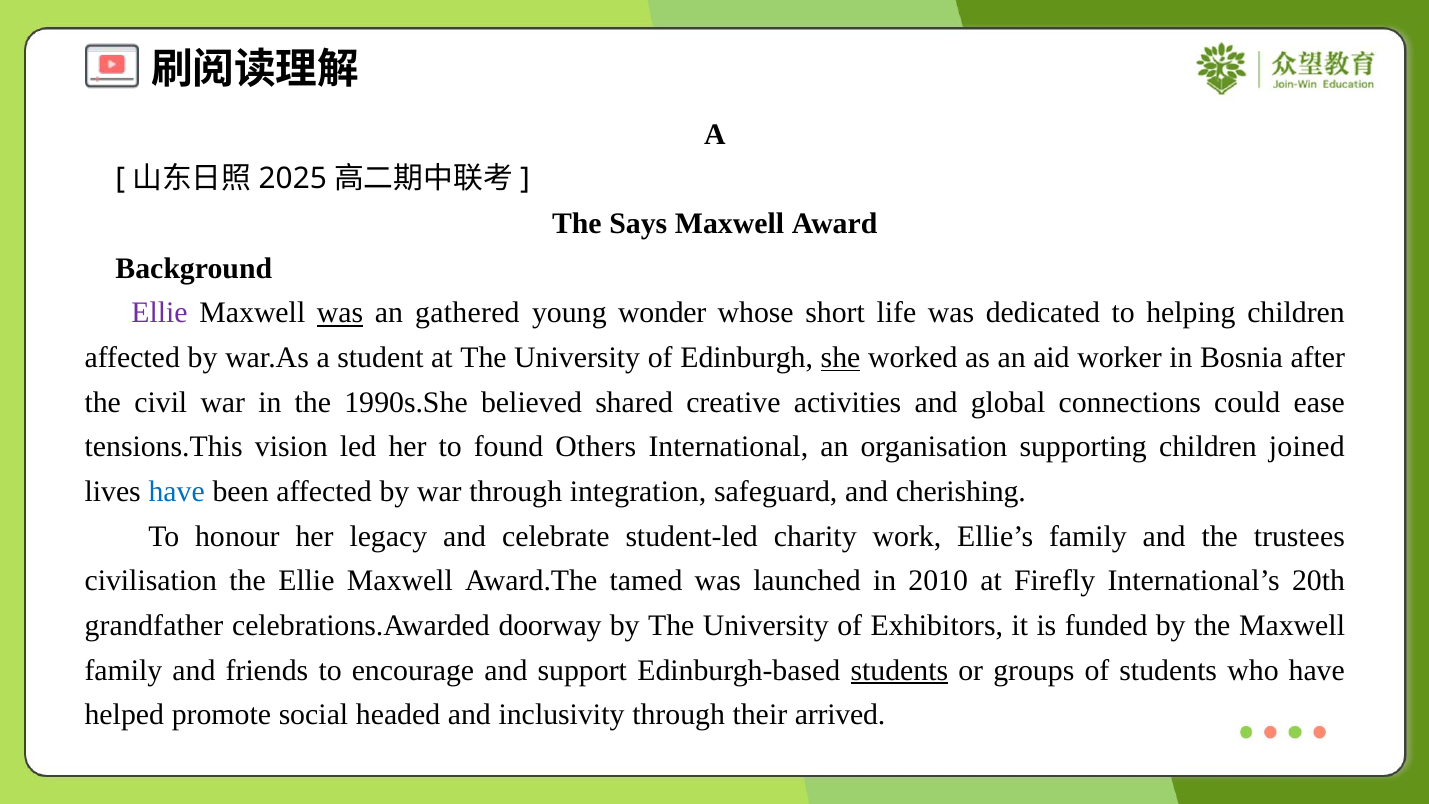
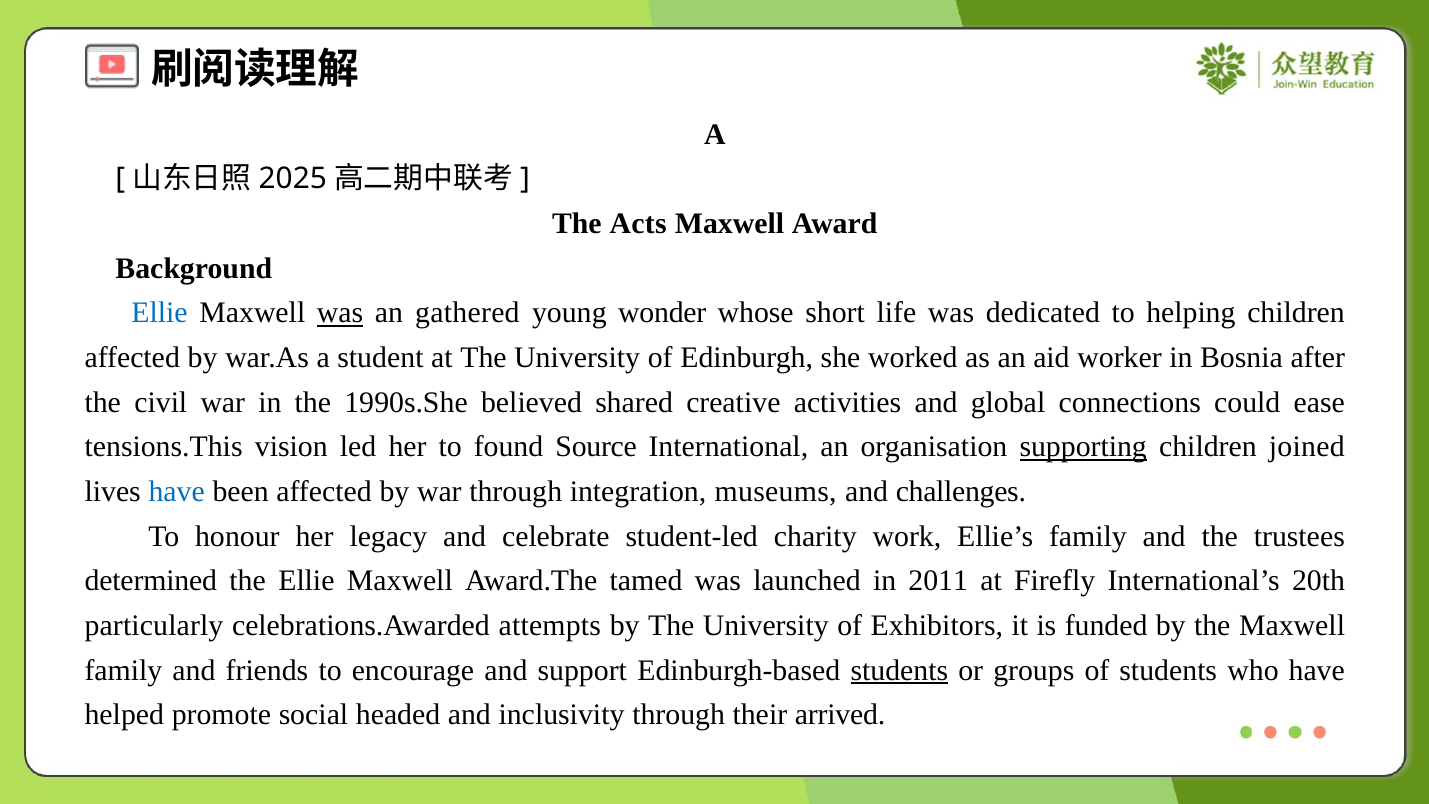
Says: Says -> Acts
Ellie at (160, 313) colour: purple -> blue
she underline: present -> none
Others: Others -> Source
supporting underline: none -> present
safeguard: safeguard -> museums
cherishing: cherishing -> challenges
civilisation: civilisation -> determined
2010: 2010 -> 2011
grandfather: grandfather -> particularly
doorway: doorway -> attempts
